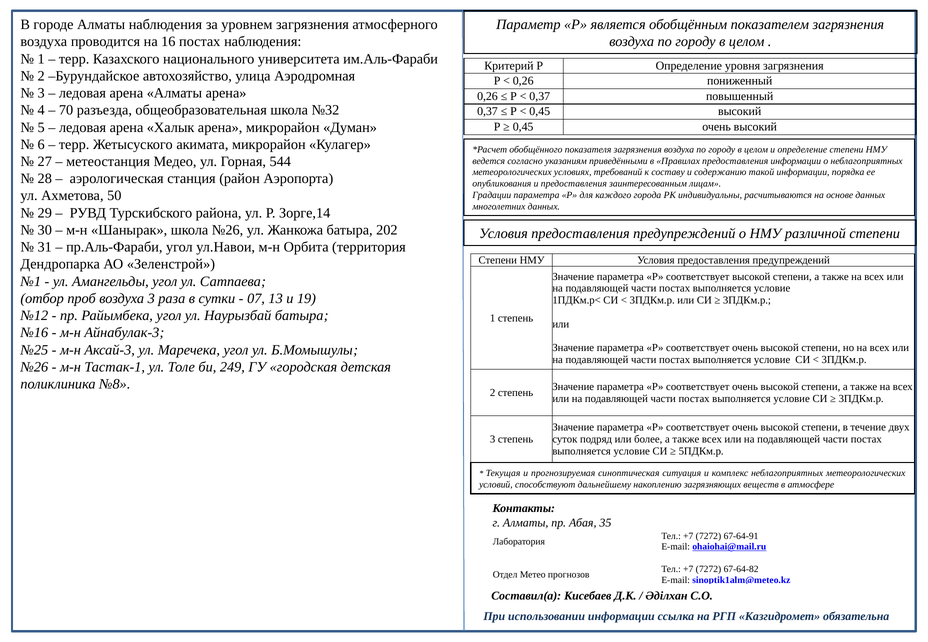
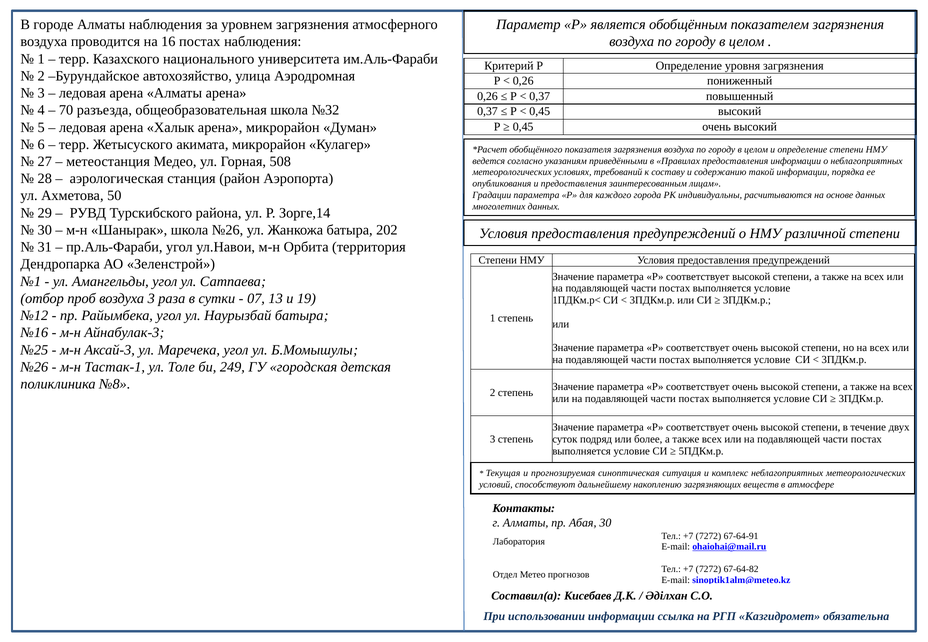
544: 544 -> 508
Абая 35: 35 -> 30
